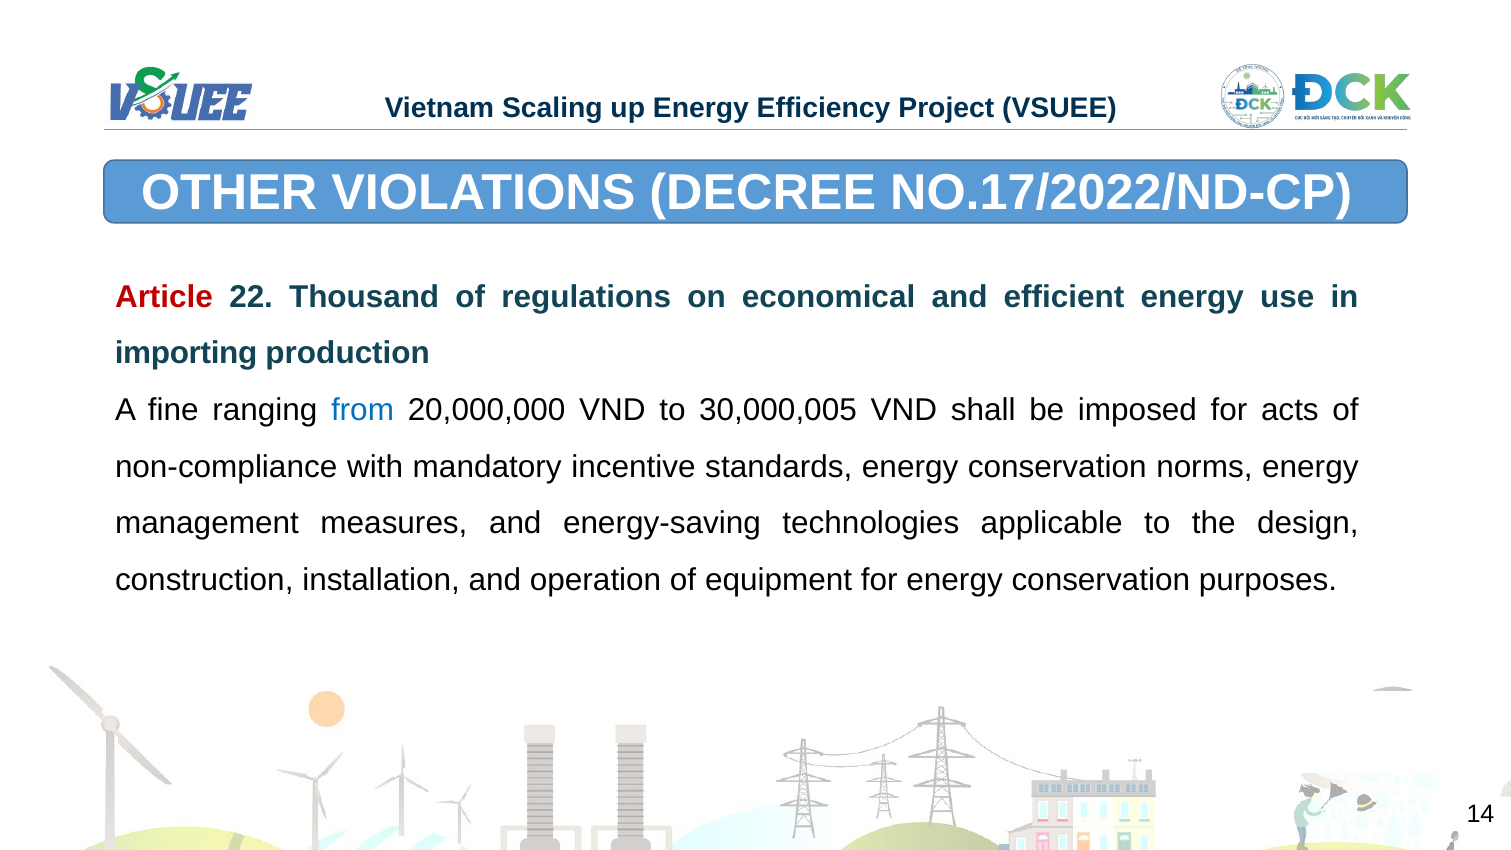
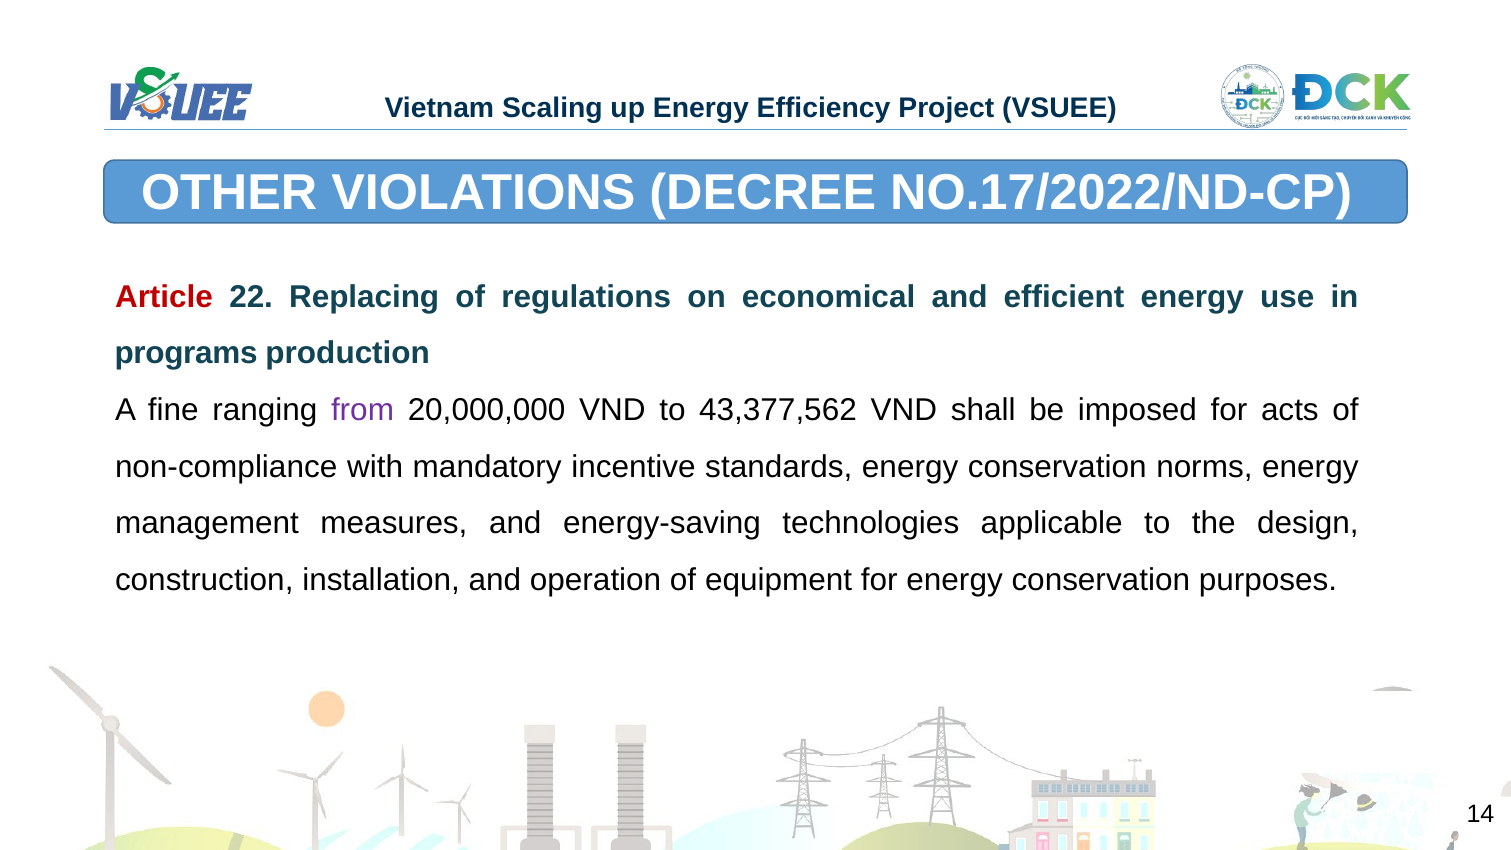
Thousand: Thousand -> Replacing
importing: importing -> programs
from colour: blue -> purple
30,000,005: 30,000,005 -> 43,377,562
